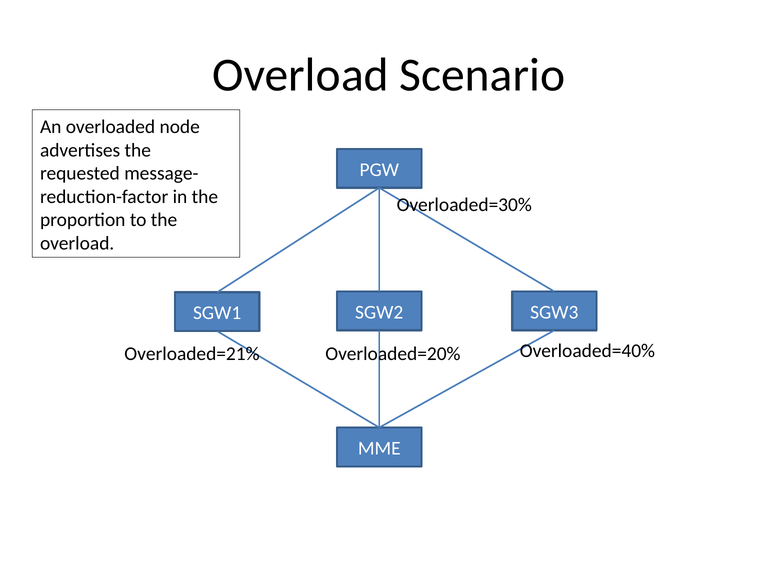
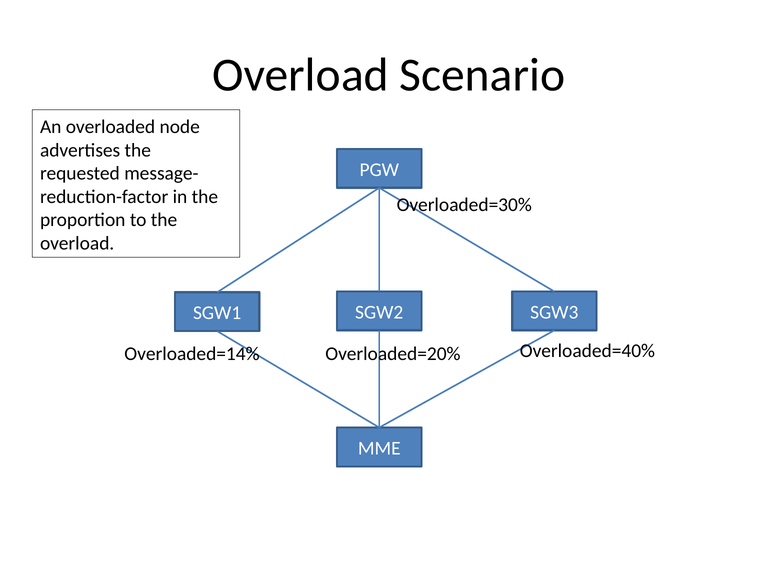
Overloaded=21%: Overloaded=21% -> Overloaded=14%
